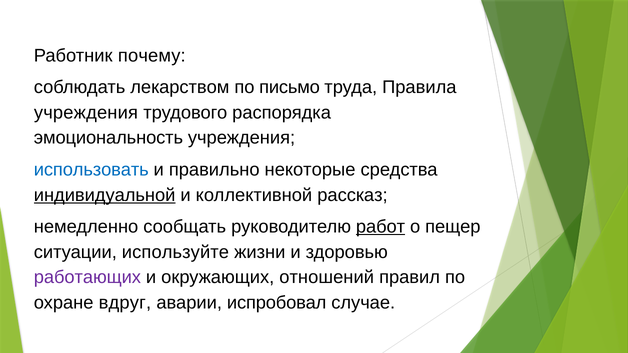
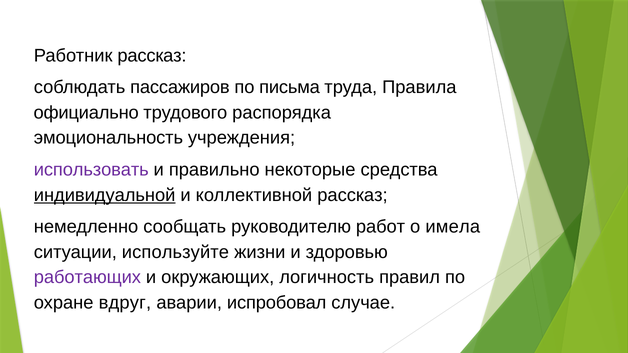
Работник почему: почему -> рассказ
лекарством: лекарством -> пассажиров
письмо: письмо -> письма
учреждения at (86, 113): учреждения -> официально
использовать colour: blue -> purple
работ underline: present -> none
пещер: пещер -> имела
отношений: отношений -> логичность
